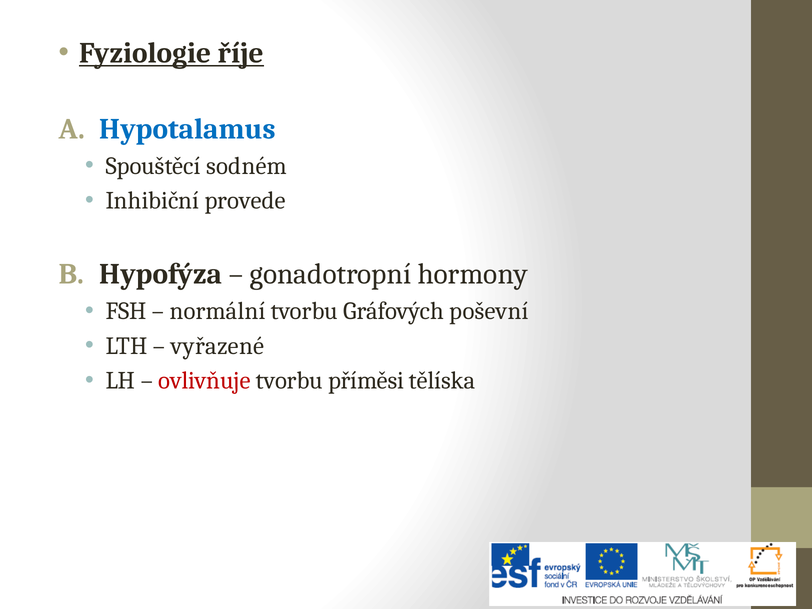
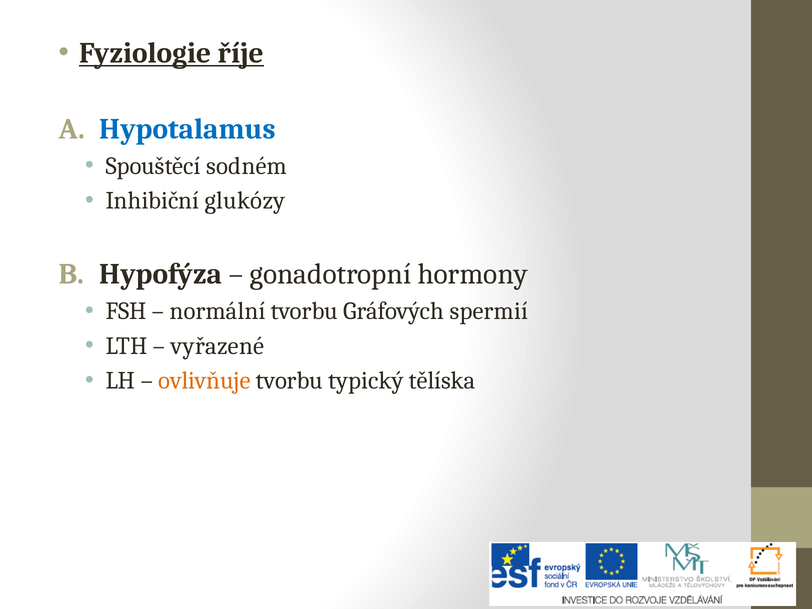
provede: provede -> glukózy
poševní: poševní -> spermií
ovlivňuje colour: red -> orange
příměsi: příměsi -> typický
